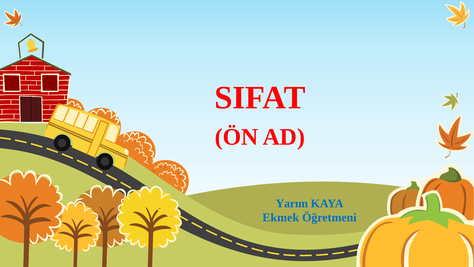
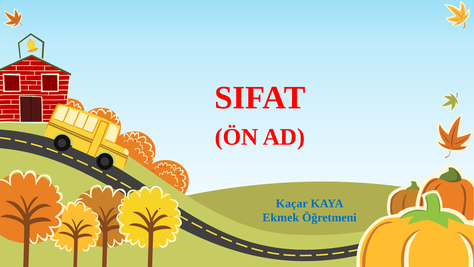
Yarım: Yarım -> Kaçar
